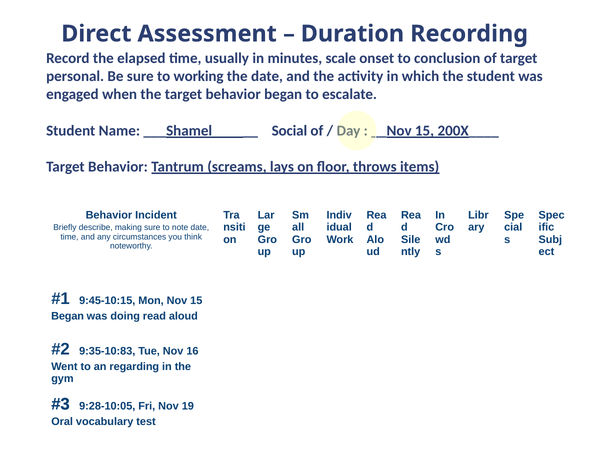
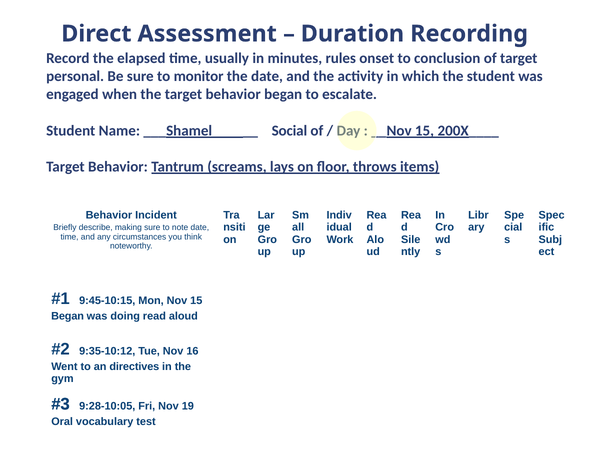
scale: scale -> rules
working: working -> monitor
9:35-10:83: 9:35-10:83 -> 9:35-10:12
regarding: regarding -> directives
